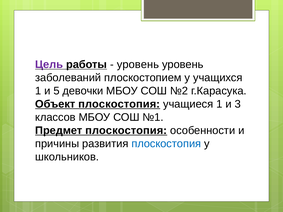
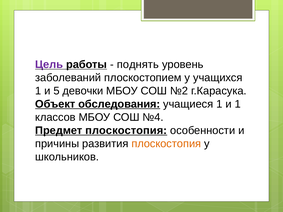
уровень at (138, 64): уровень -> поднять
Объект плоскостопия: плоскостопия -> обследования
и 3: 3 -> 1
№1: №1 -> №4
плоскостопия at (166, 144) colour: blue -> orange
